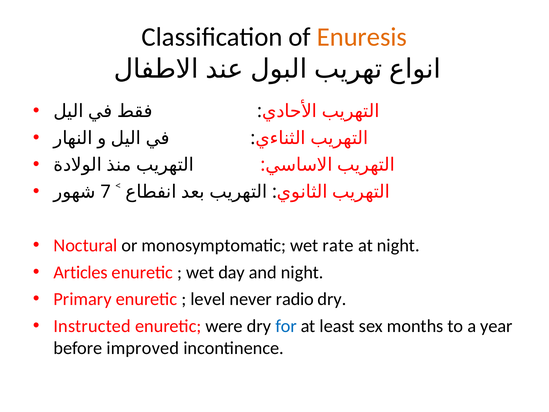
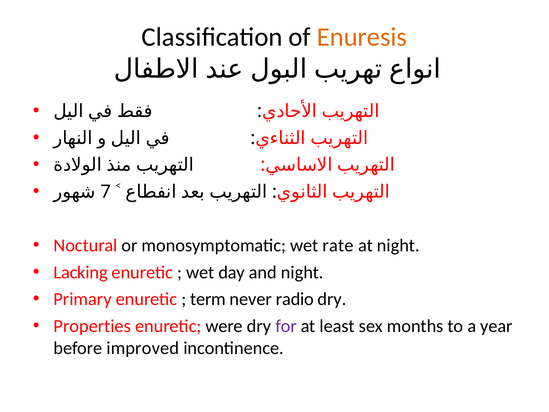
Articles: Articles -> Lacking
level: level -> term
Instructed: Instructed -> Properties
for colour: blue -> purple
